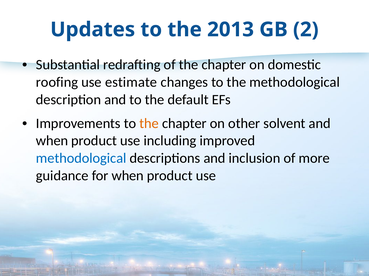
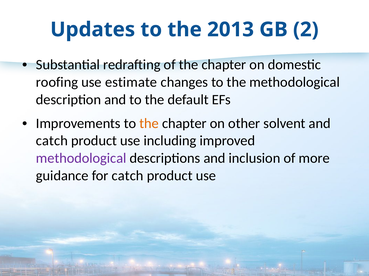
when at (52, 141): when -> catch
methodological at (81, 159) colour: blue -> purple
for when: when -> catch
